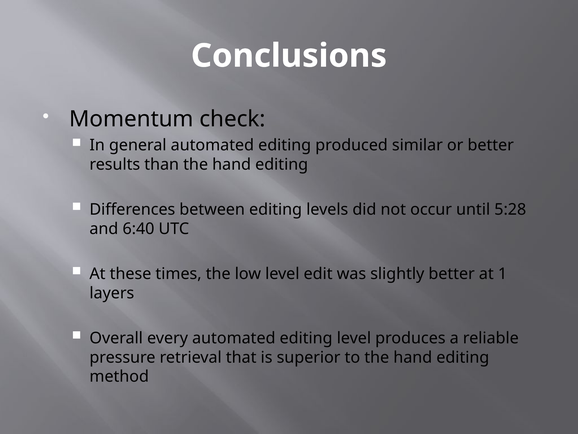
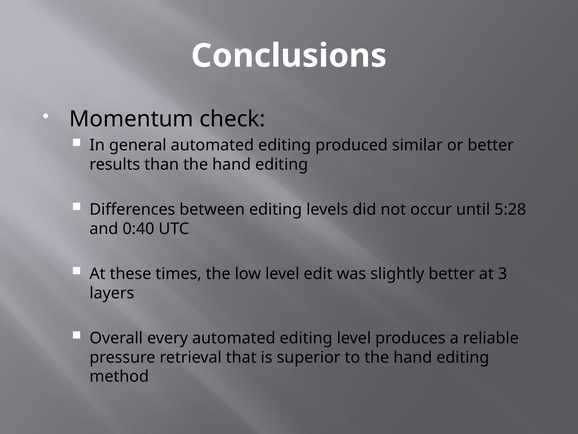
6:40: 6:40 -> 0:40
1: 1 -> 3
